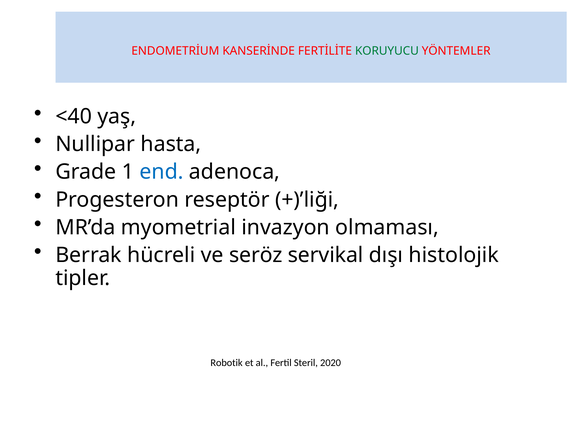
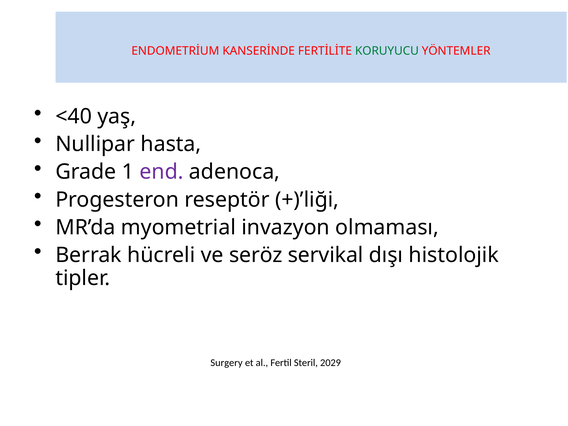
end colour: blue -> purple
Robotik: Robotik -> Surgery
2020: 2020 -> 2029
